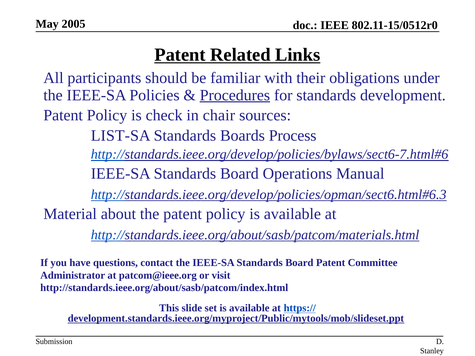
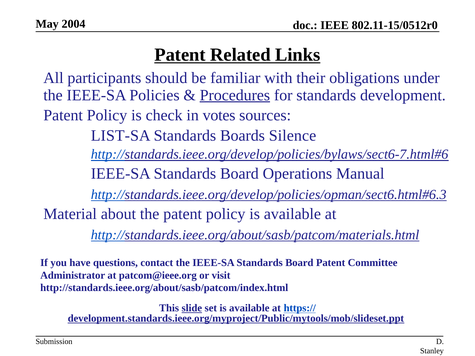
2005: 2005 -> 2004
chair: chair -> votes
Process: Process -> Silence
slide underline: none -> present
